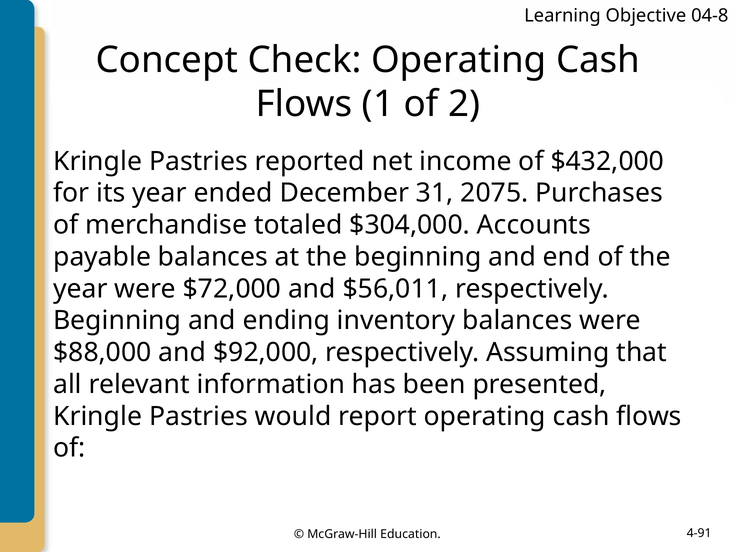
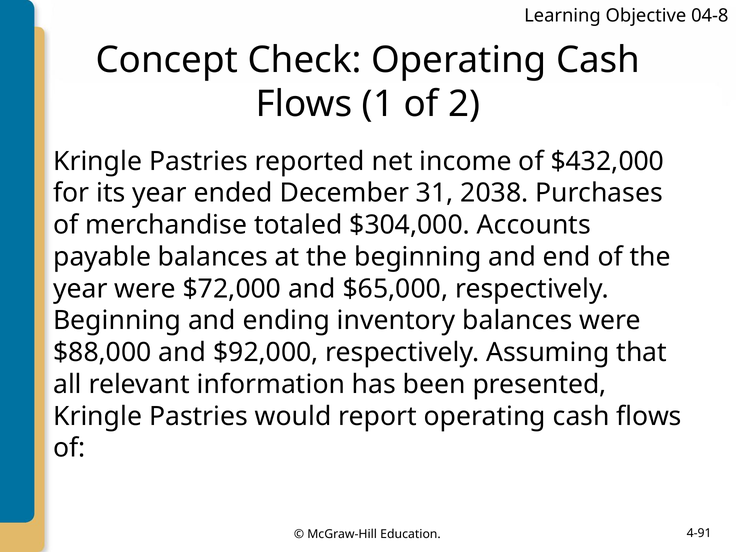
2075: 2075 -> 2038
$56,011: $56,011 -> $65,000
